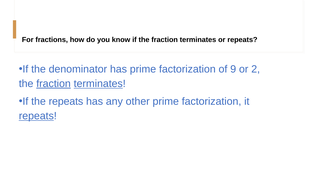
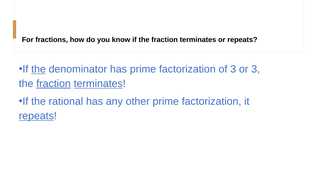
the at (38, 69) underline: none -> present
of 9: 9 -> 3
or 2: 2 -> 3
the repeats: repeats -> rational
